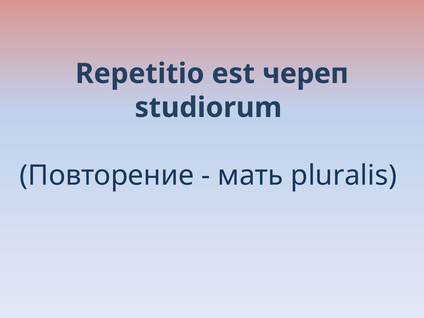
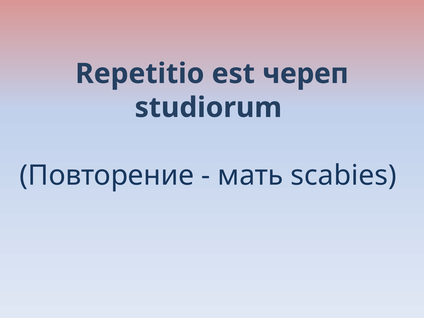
pluralis: pluralis -> scabies
